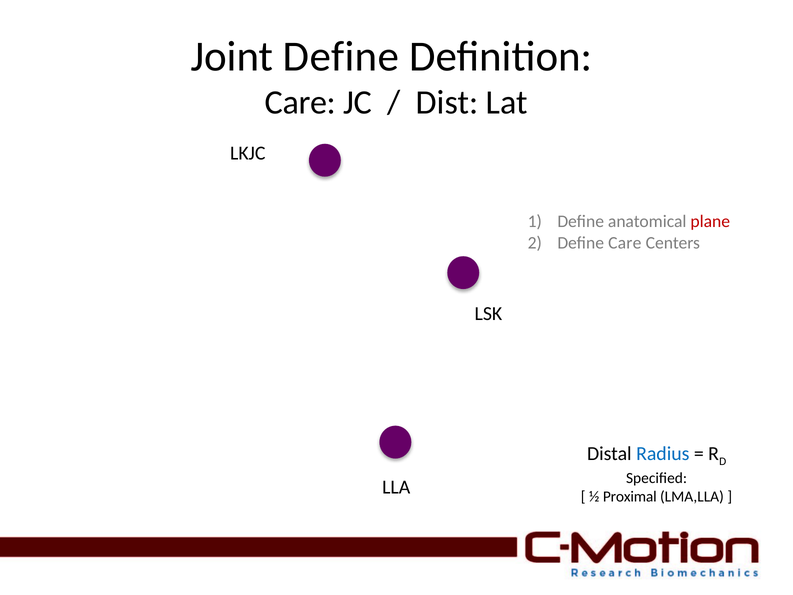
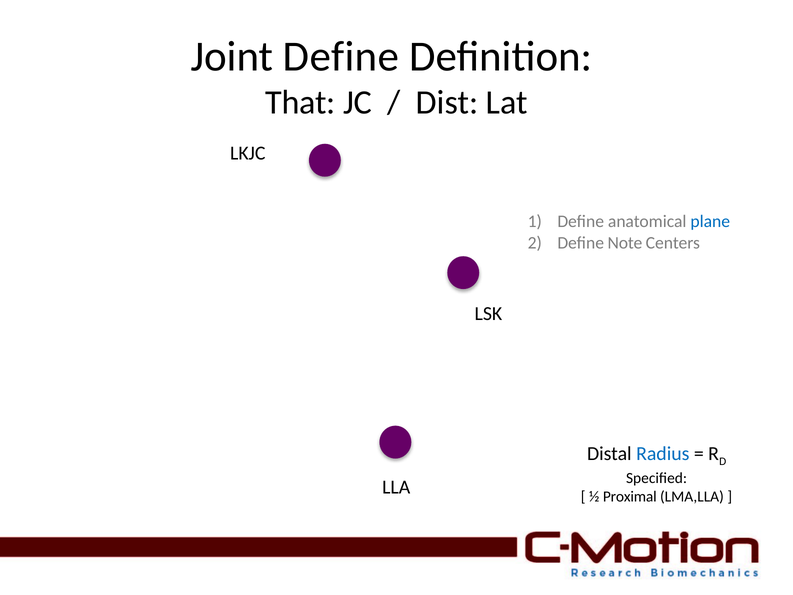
Care at (300, 102): Care -> That
plane colour: red -> blue
Define Care: Care -> Note
